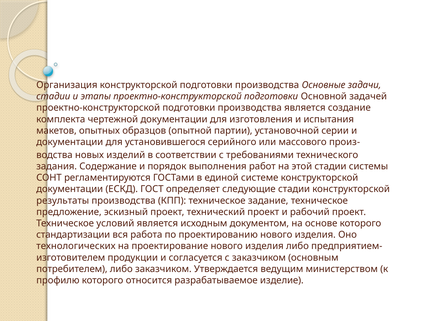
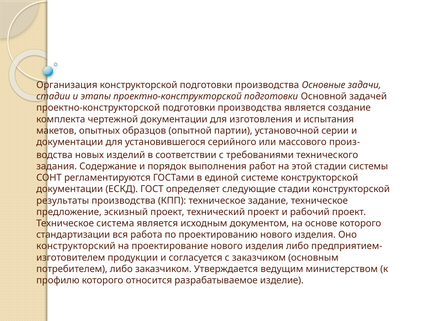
условий: условий -> система
технологических: технологических -> конструкторский
